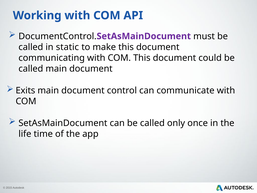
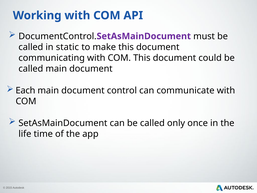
Exits: Exits -> Each
